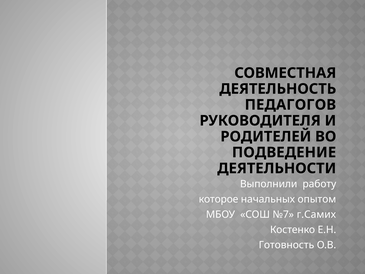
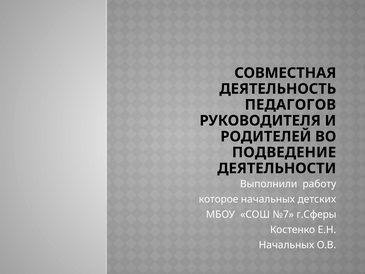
опытом: опытом -> детских
г.Самих: г.Самих -> г.Сферы
Готовность at (286, 245): Готовность -> Начальных
